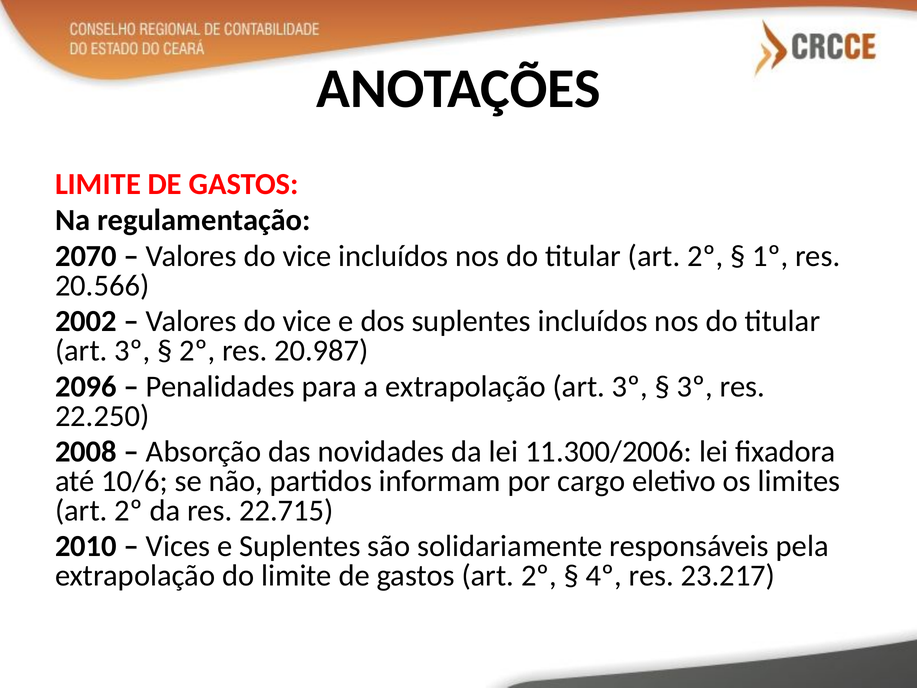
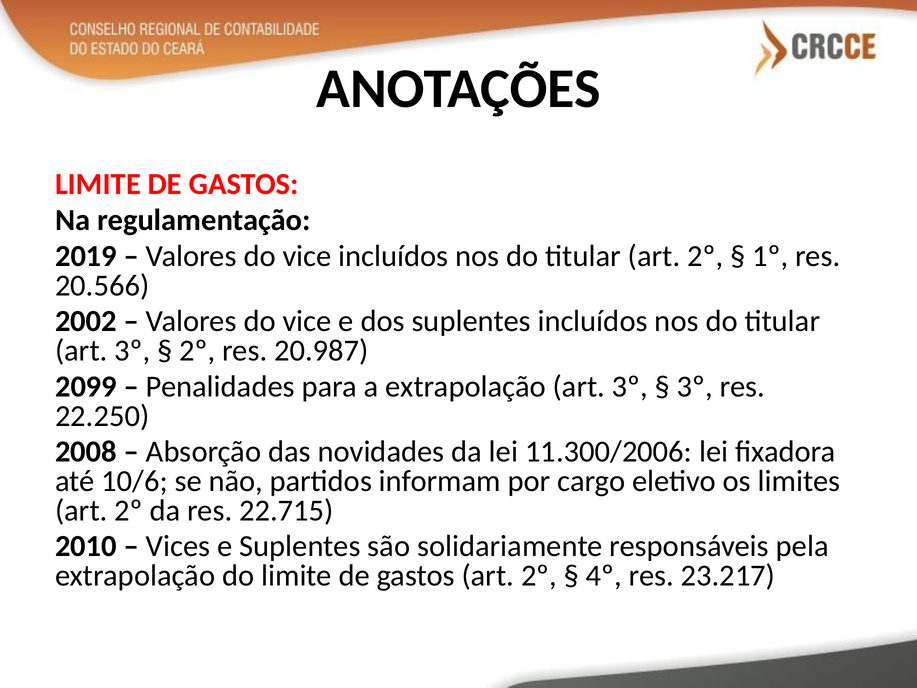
2070: 2070 -> 2019
2096: 2096 -> 2099
